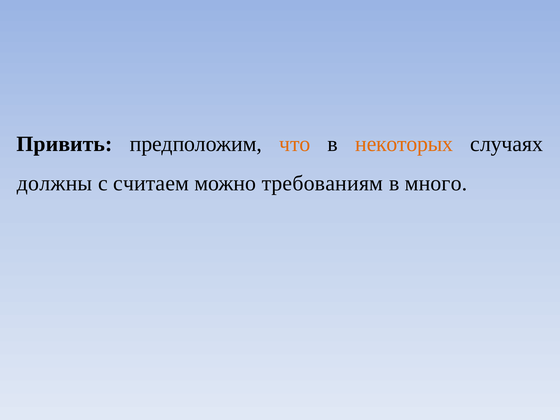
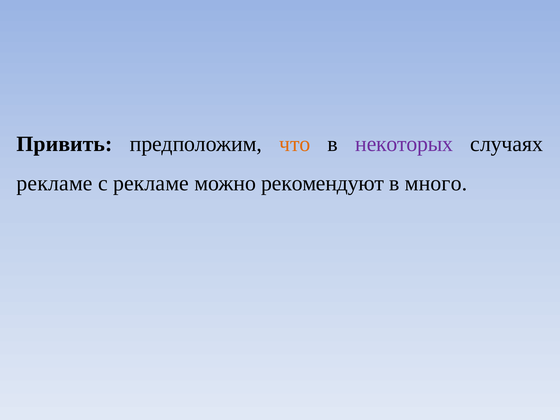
некоторых colour: orange -> purple
должны at (55, 183): должны -> рекламе
с считаем: считаем -> рекламе
требованиям: требованиям -> рекомендуют
